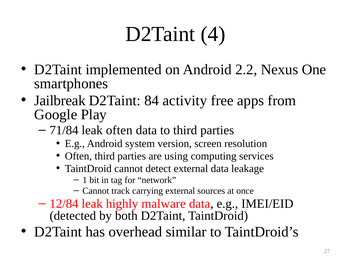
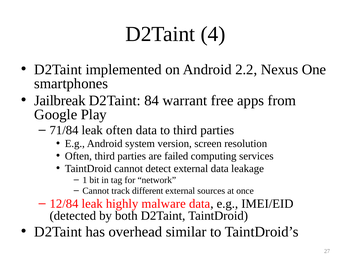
activity: activity -> warrant
using: using -> failed
carrying: carrying -> different
